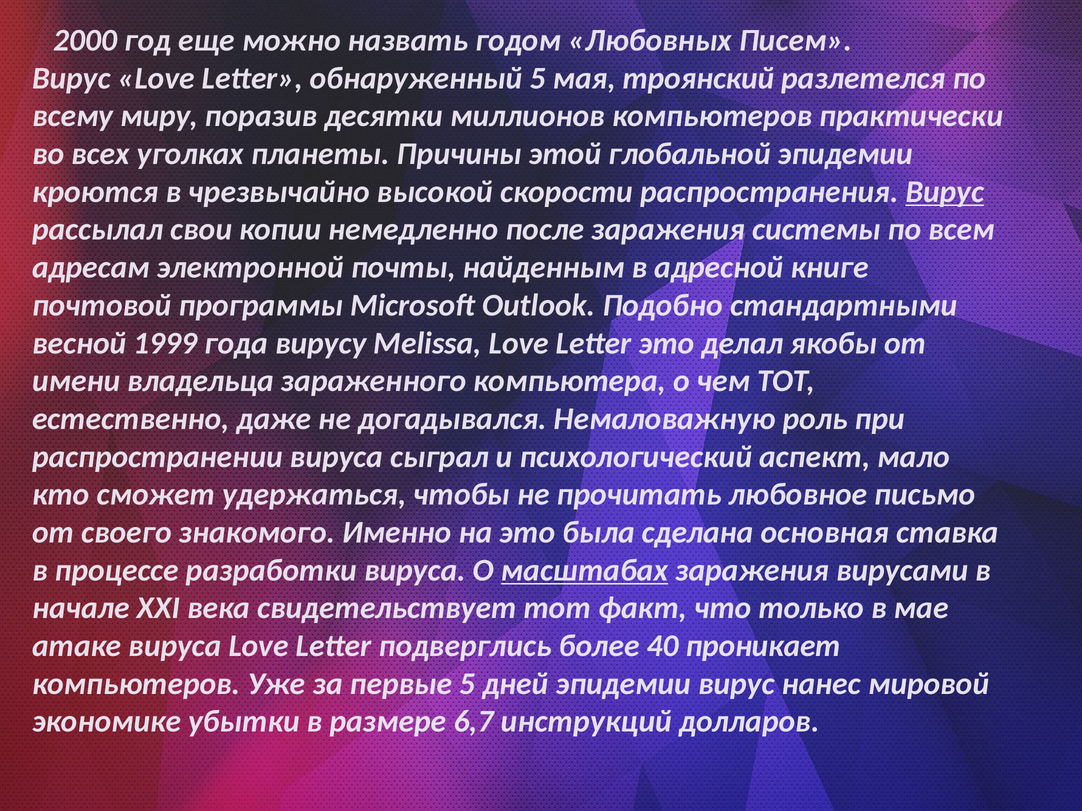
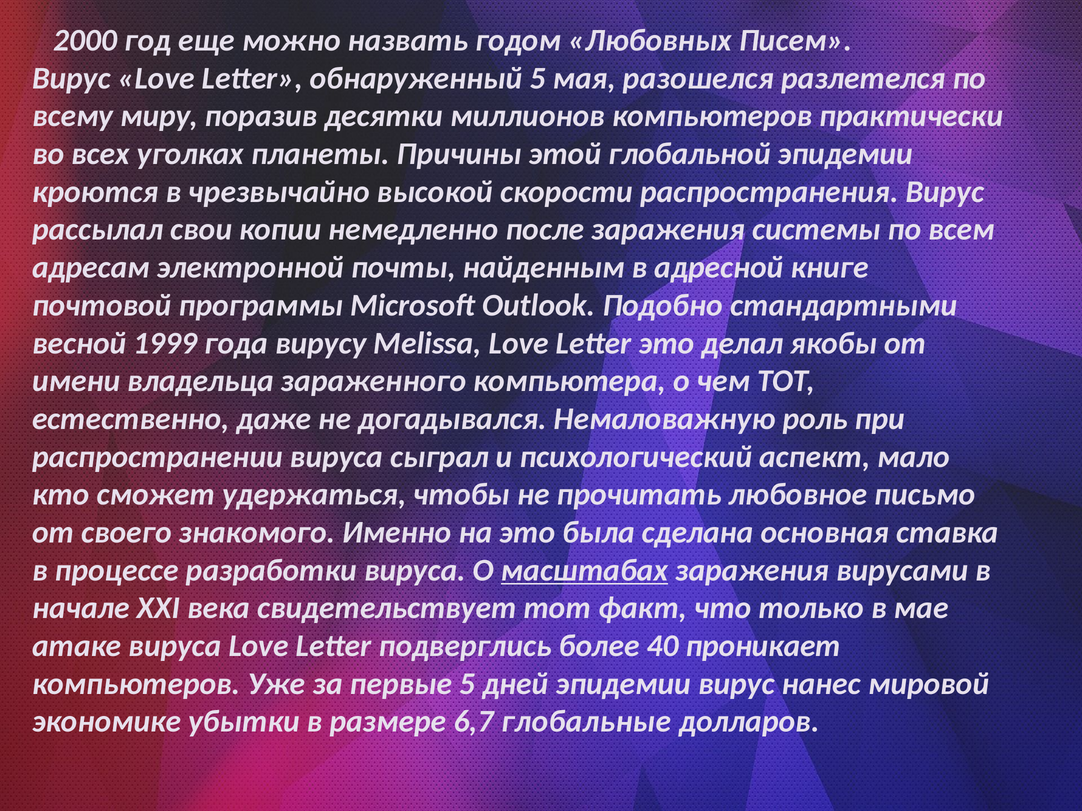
троянский: троянский -> разошелся
Вирус at (945, 192) underline: present -> none
инструкций: инструкций -> глобальные
